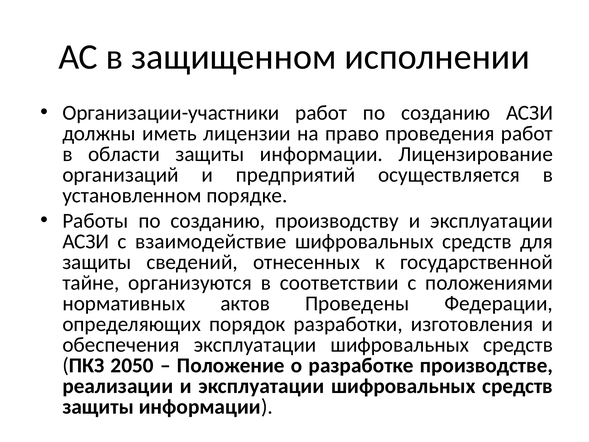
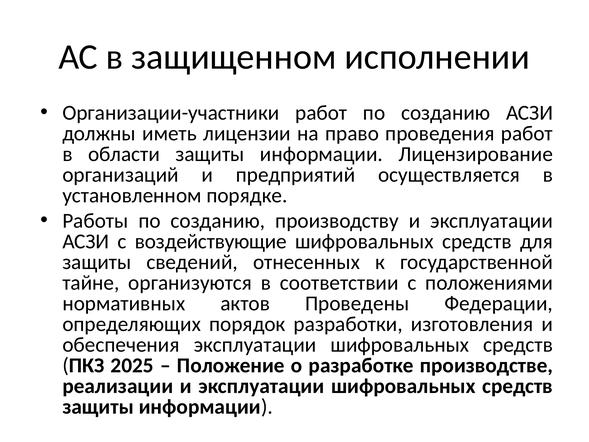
взаимодействие: взаимодействие -> воздействующие
2050: 2050 -> 2025
